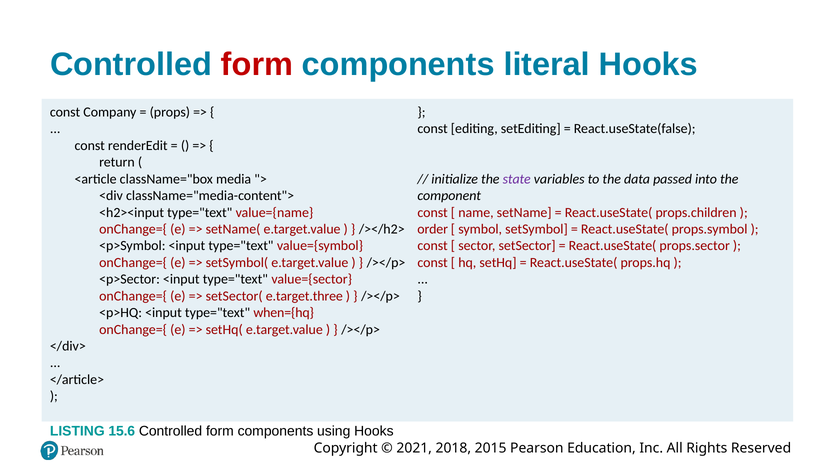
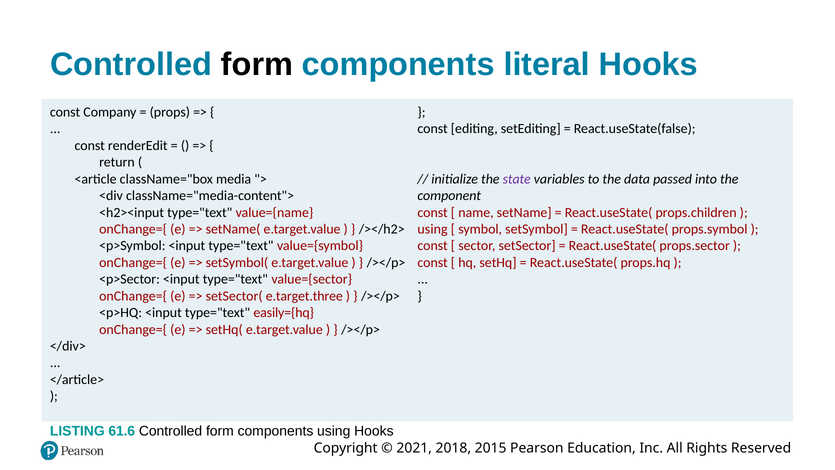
form at (257, 64) colour: red -> black
order at (433, 229): order -> using
when={hq: when={hq -> easily={hq
15.6: 15.6 -> 61.6
